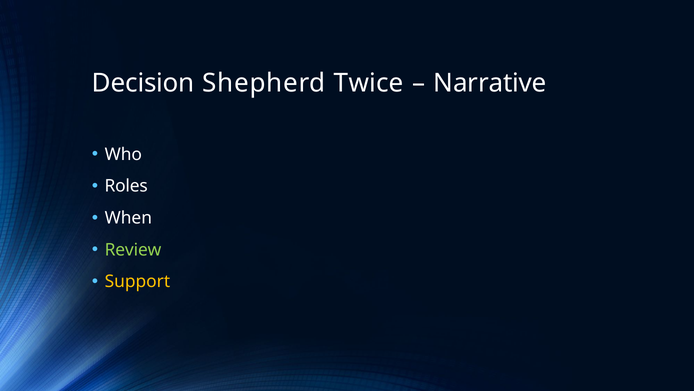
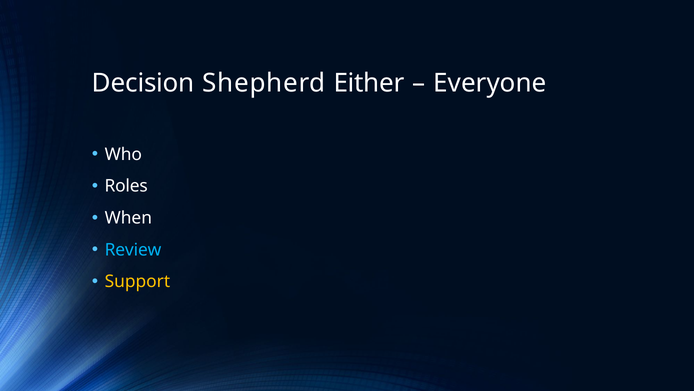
Twice: Twice -> Either
Narrative: Narrative -> Everyone
Review colour: light green -> light blue
